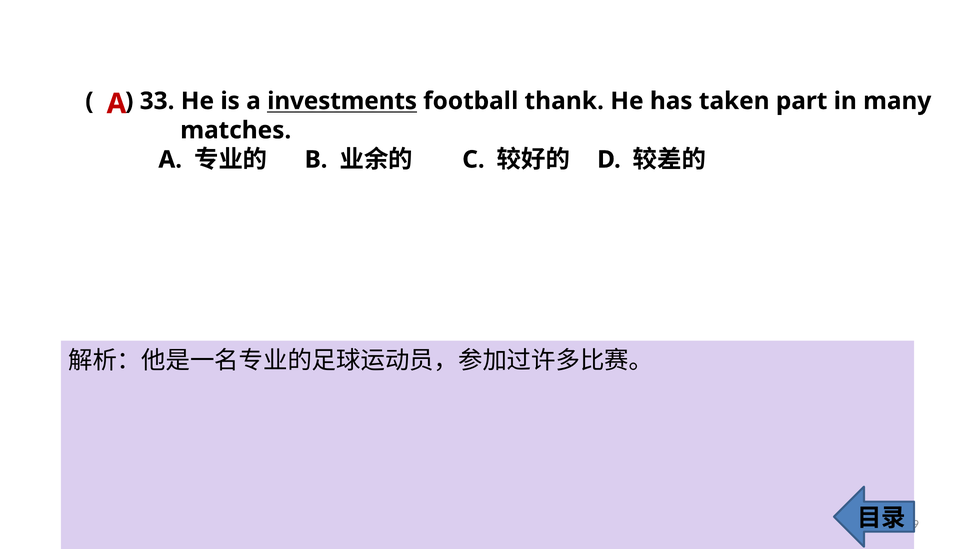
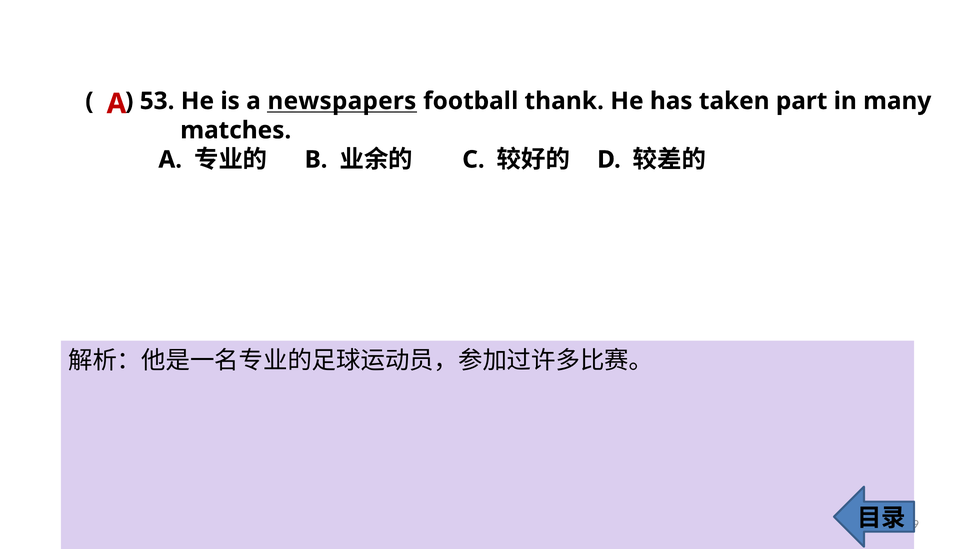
33: 33 -> 53
investments: investments -> newspapers
